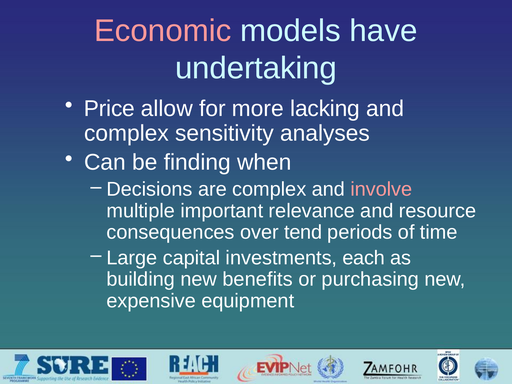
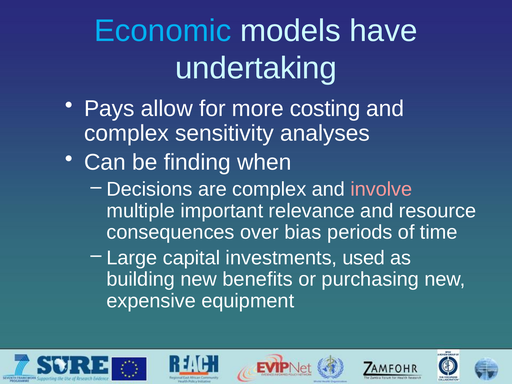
Economic colour: pink -> light blue
Price: Price -> Pays
lacking: lacking -> costing
tend: tend -> bias
each: each -> used
